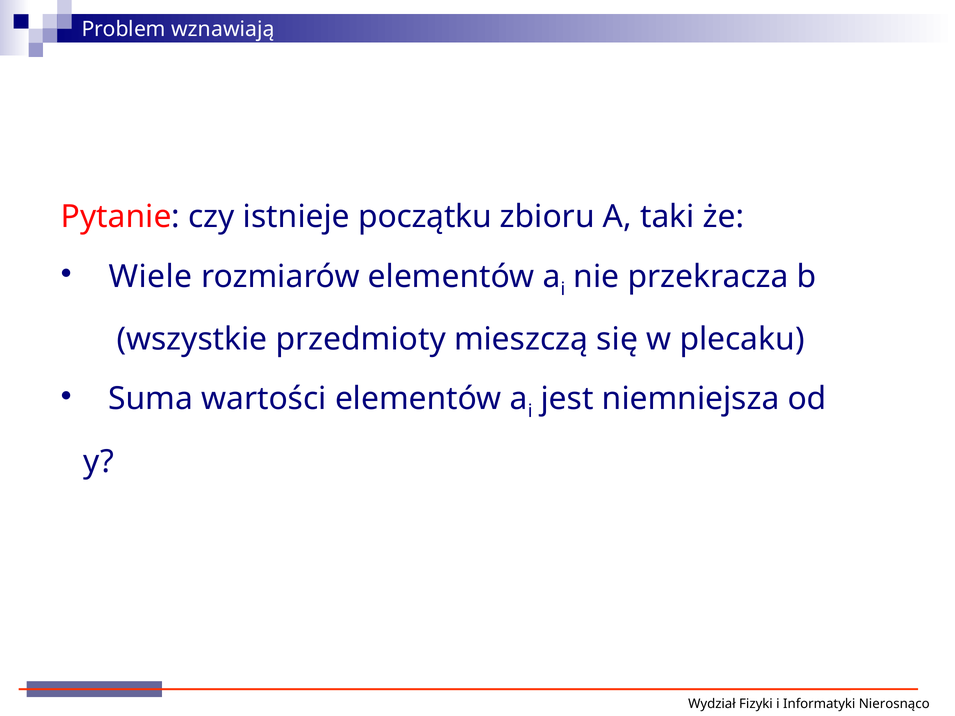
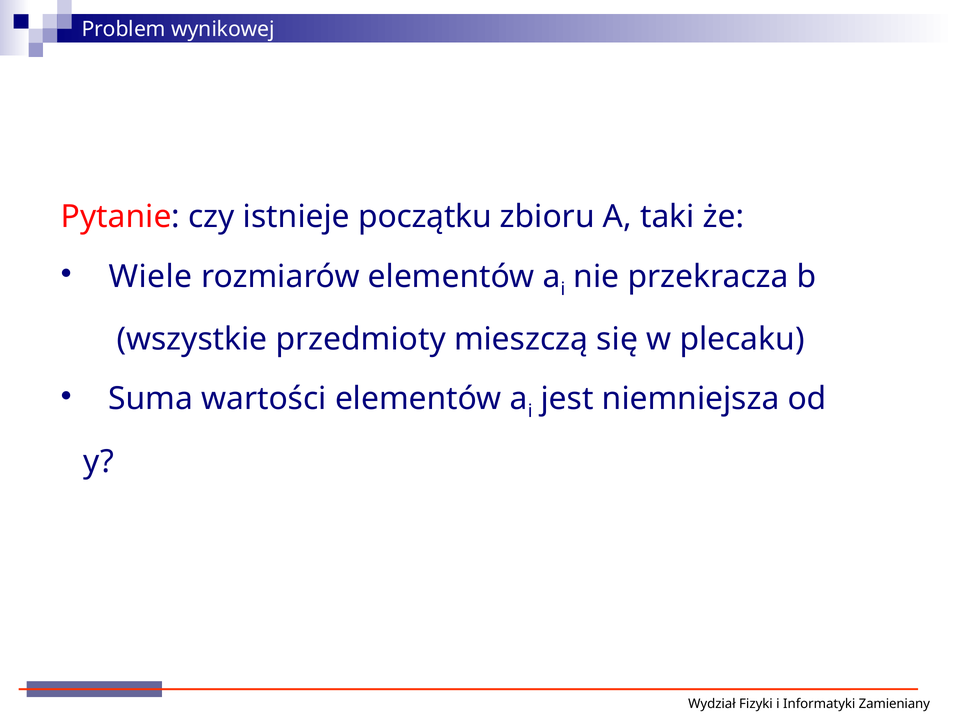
wznawiają: wznawiają -> wynikowej
Nierosnąco: Nierosnąco -> Zamieniany
